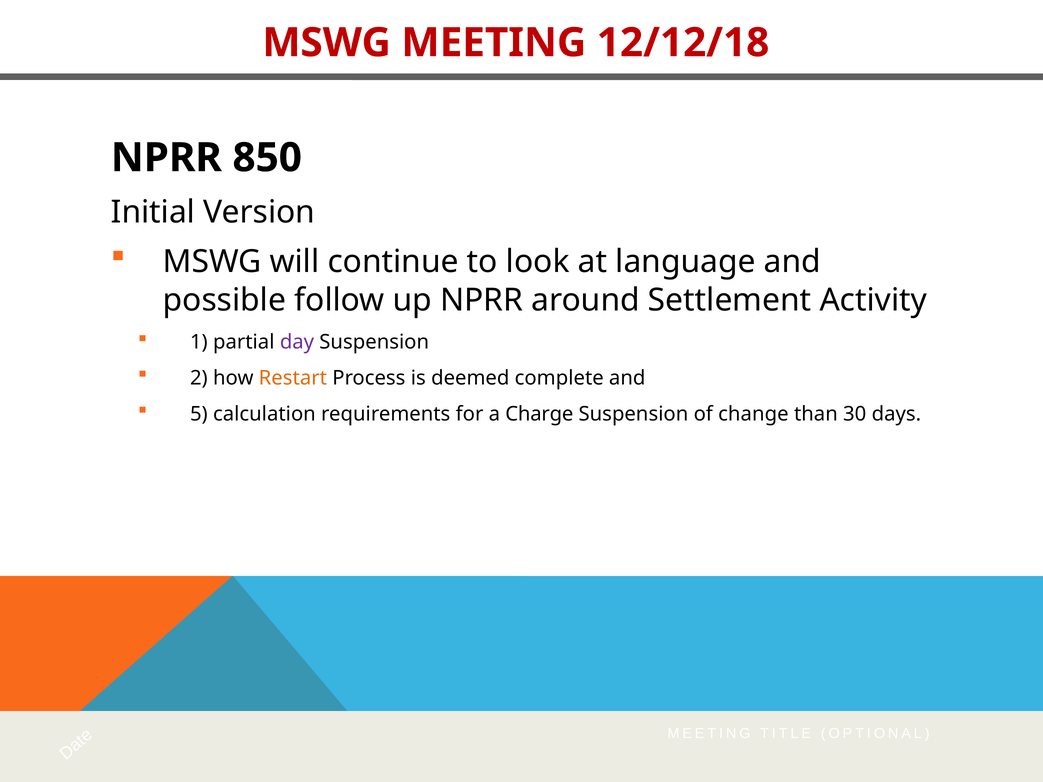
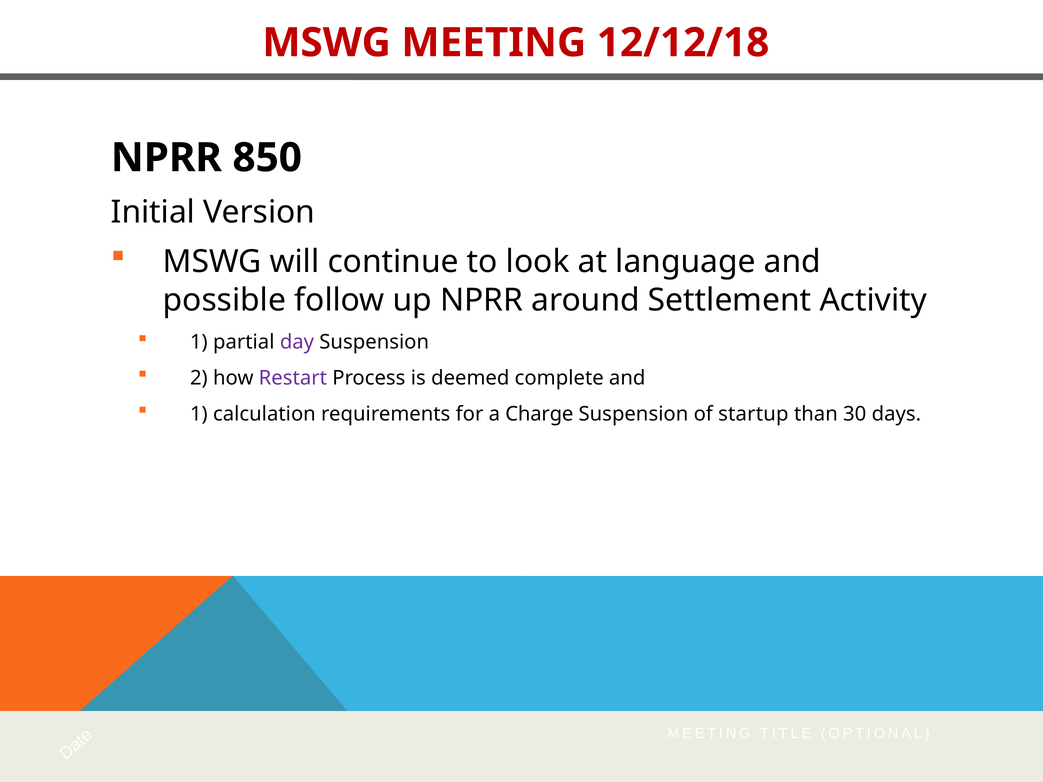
Restart colour: orange -> purple
5 at (199, 414): 5 -> 1
change: change -> startup
